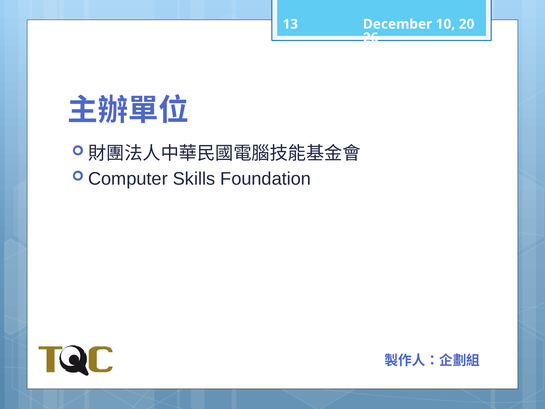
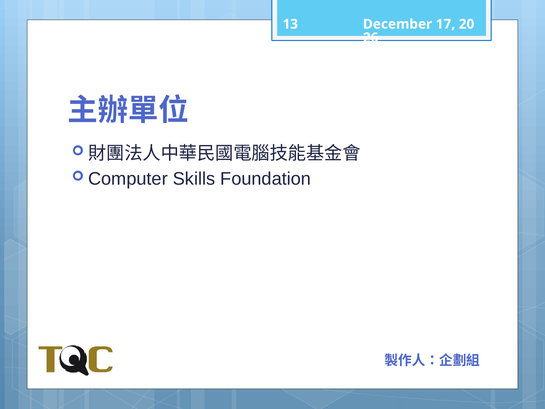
10: 10 -> 17
